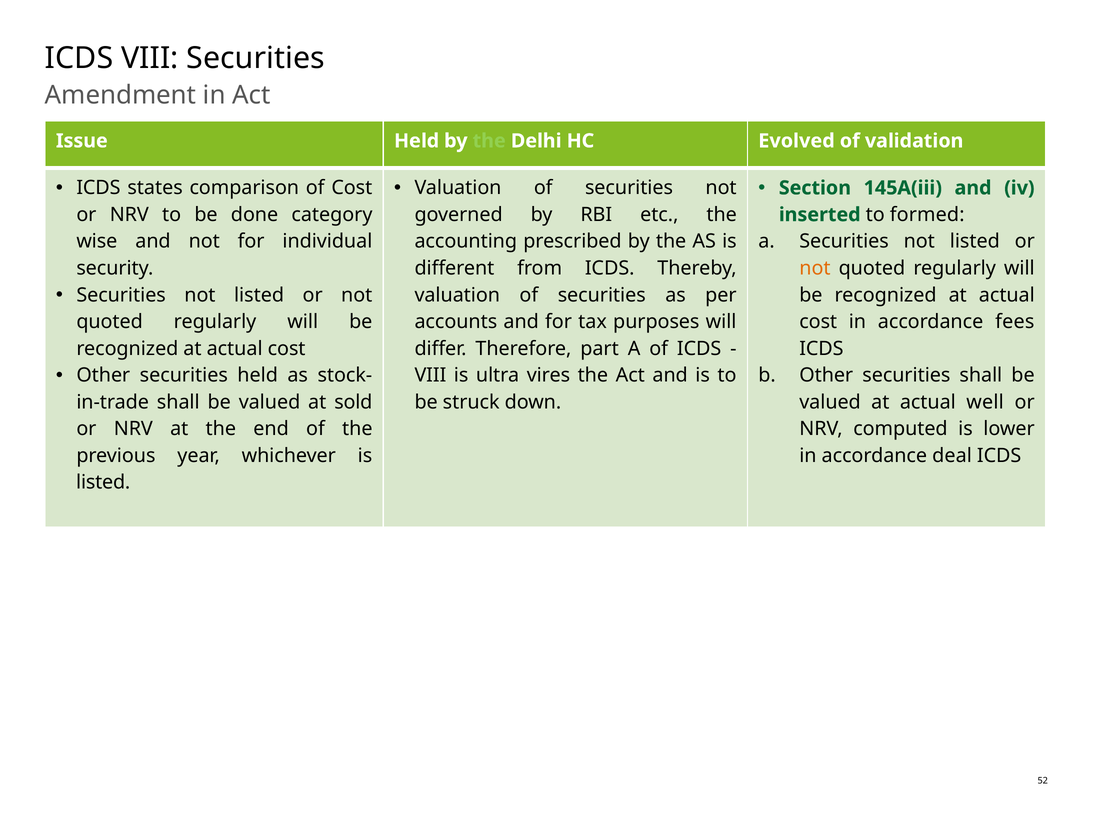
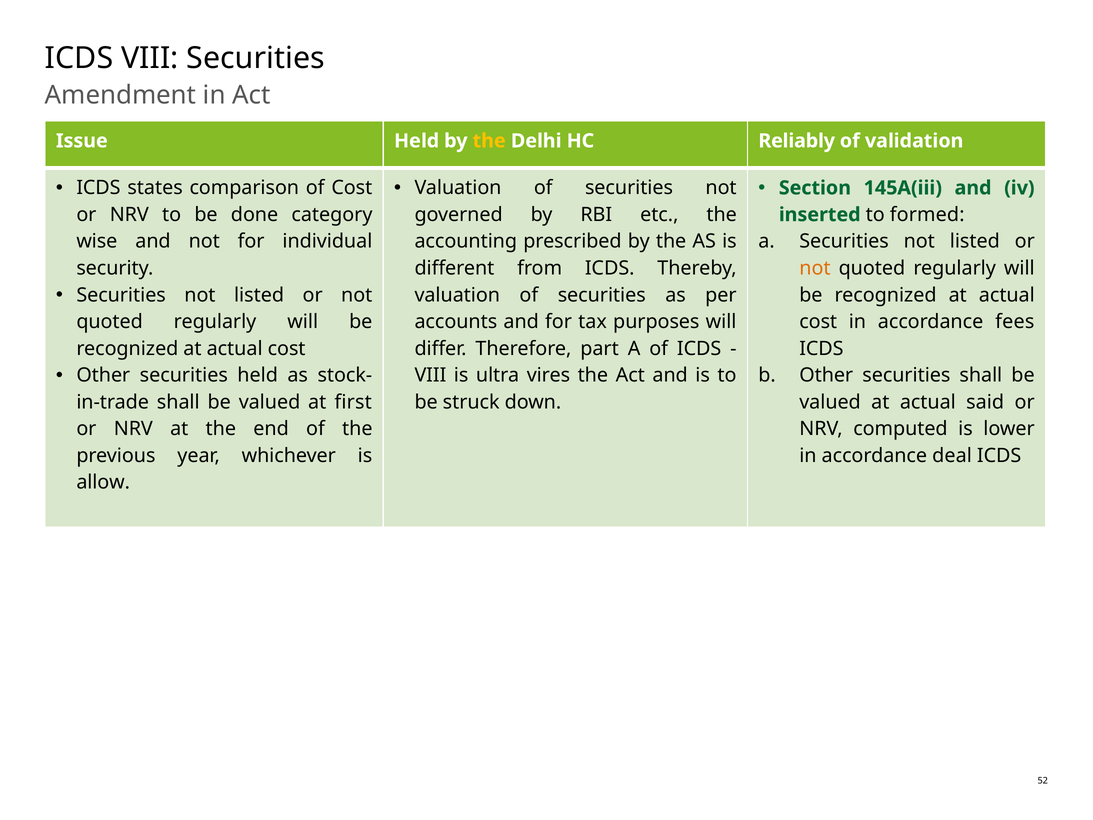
the at (489, 141) colour: light green -> yellow
Evolved: Evolved -> Reliably
sold: sold -> first
well: well -> said
listed at (103, 482): listed -> allow
